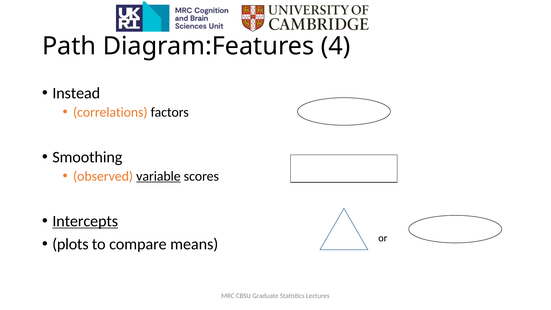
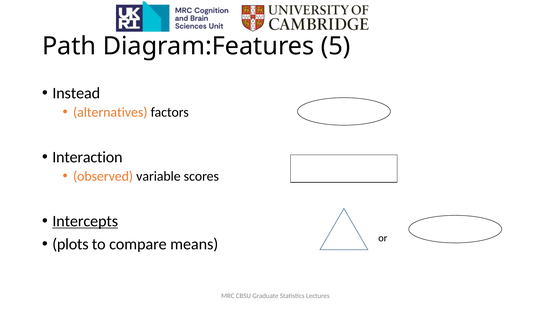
4: 4 -> 5
correlations: correlations -> alternatives
Smoothing: Smoothing -> Interaction
variable underline: present -> none
